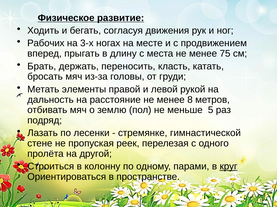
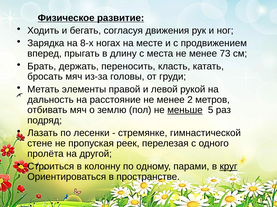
Рабочих: Рабочих -> Зарядка
3-х: 3-х -> 8-х
75: 75 -> 73
8: 8 -> 2
меньше underline: none -> present
